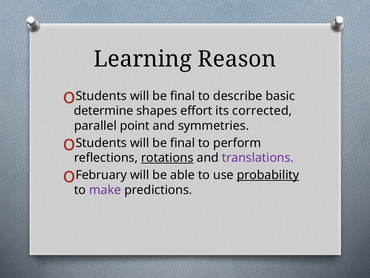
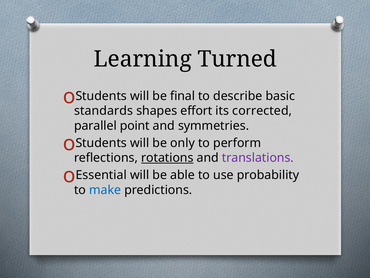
Reason: Reason -> Turned
determine: determine -> standards
final at (183, 143): final -> only
February: February -> Essential
probability underline: present -> none
make colour: purple -> blue
